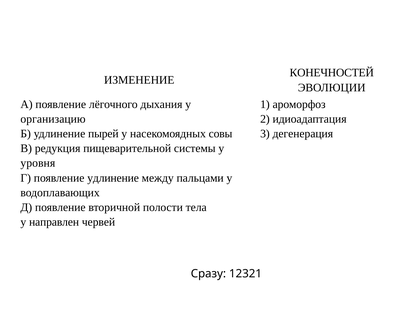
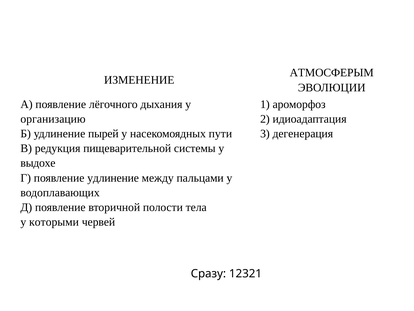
КОНЕЧНОСТЕЙ: КОНЕЧНОСТЕЙ -> АТМОСФЕРЫМ
совы: совы -> пути
уровня: уровня -> выдохе
направлен: направлен -> которыми
